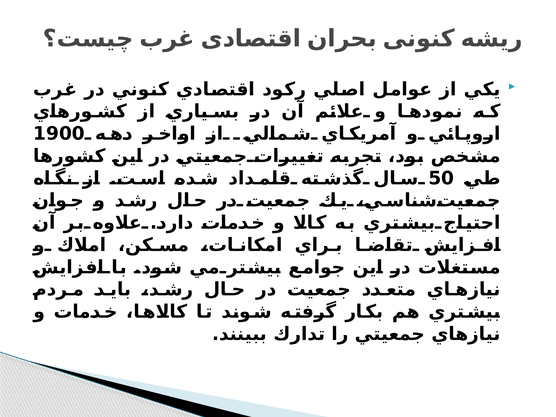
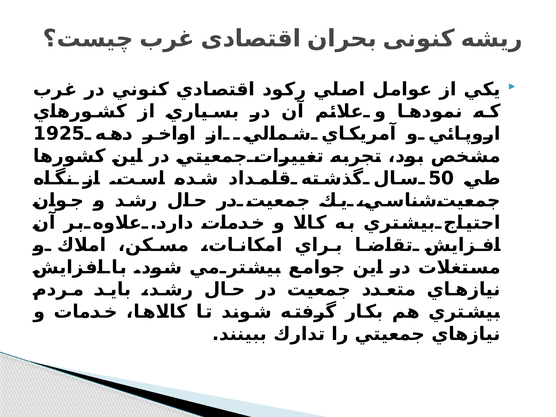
1900: 1900 -> 1925
